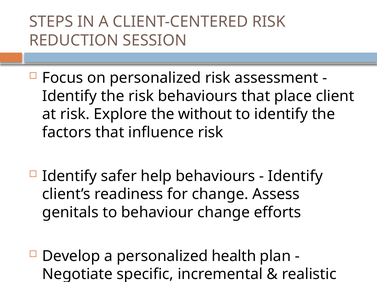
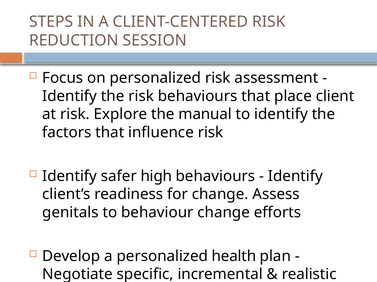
without: without -> manual
help: help -> high
